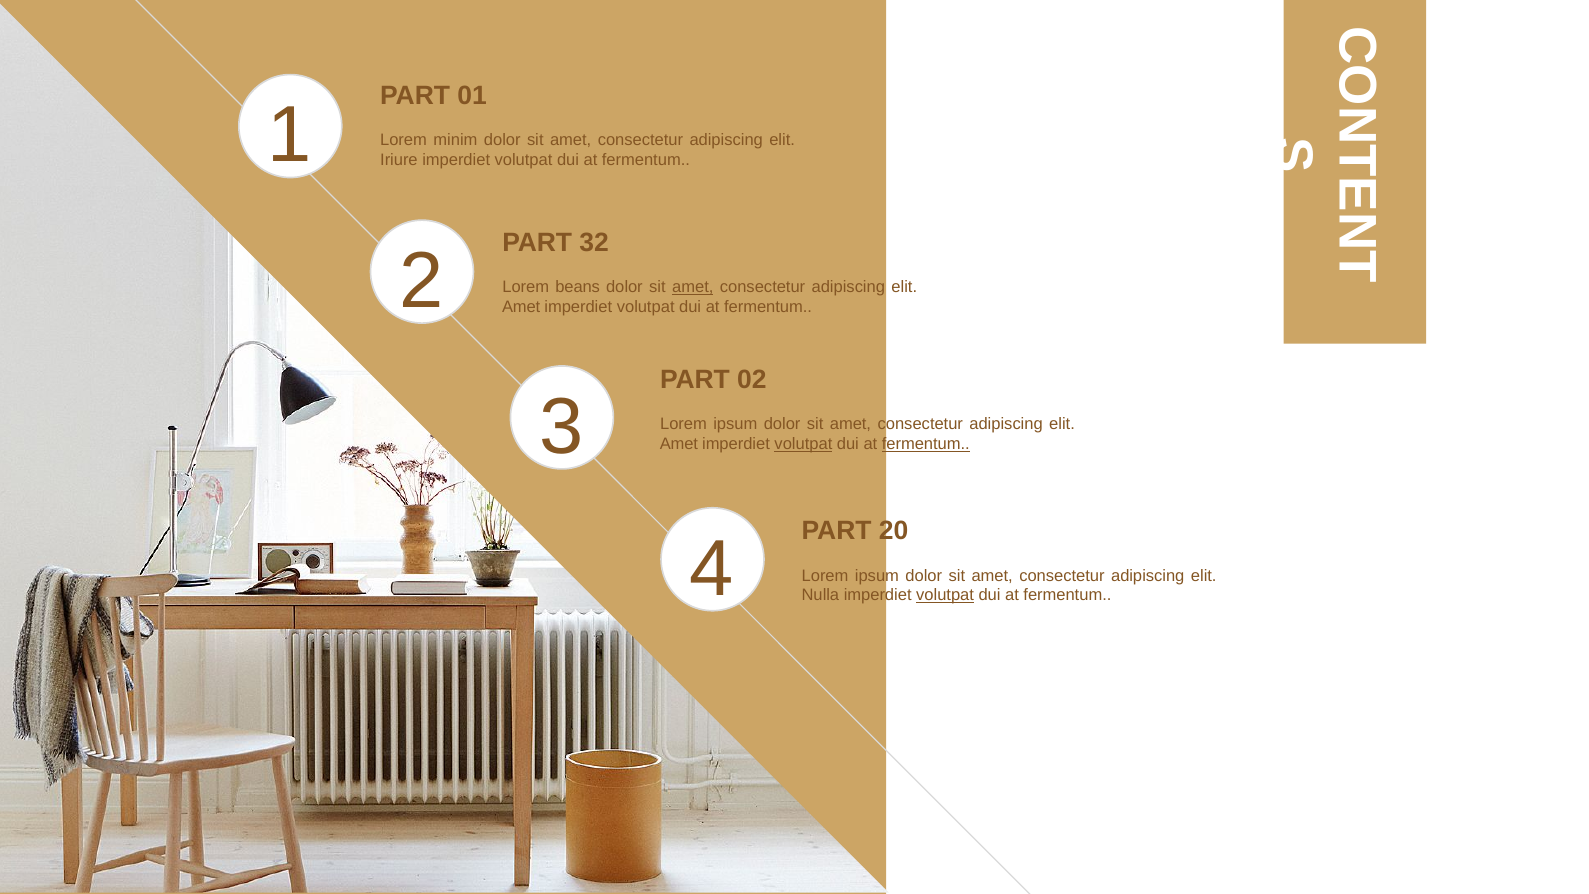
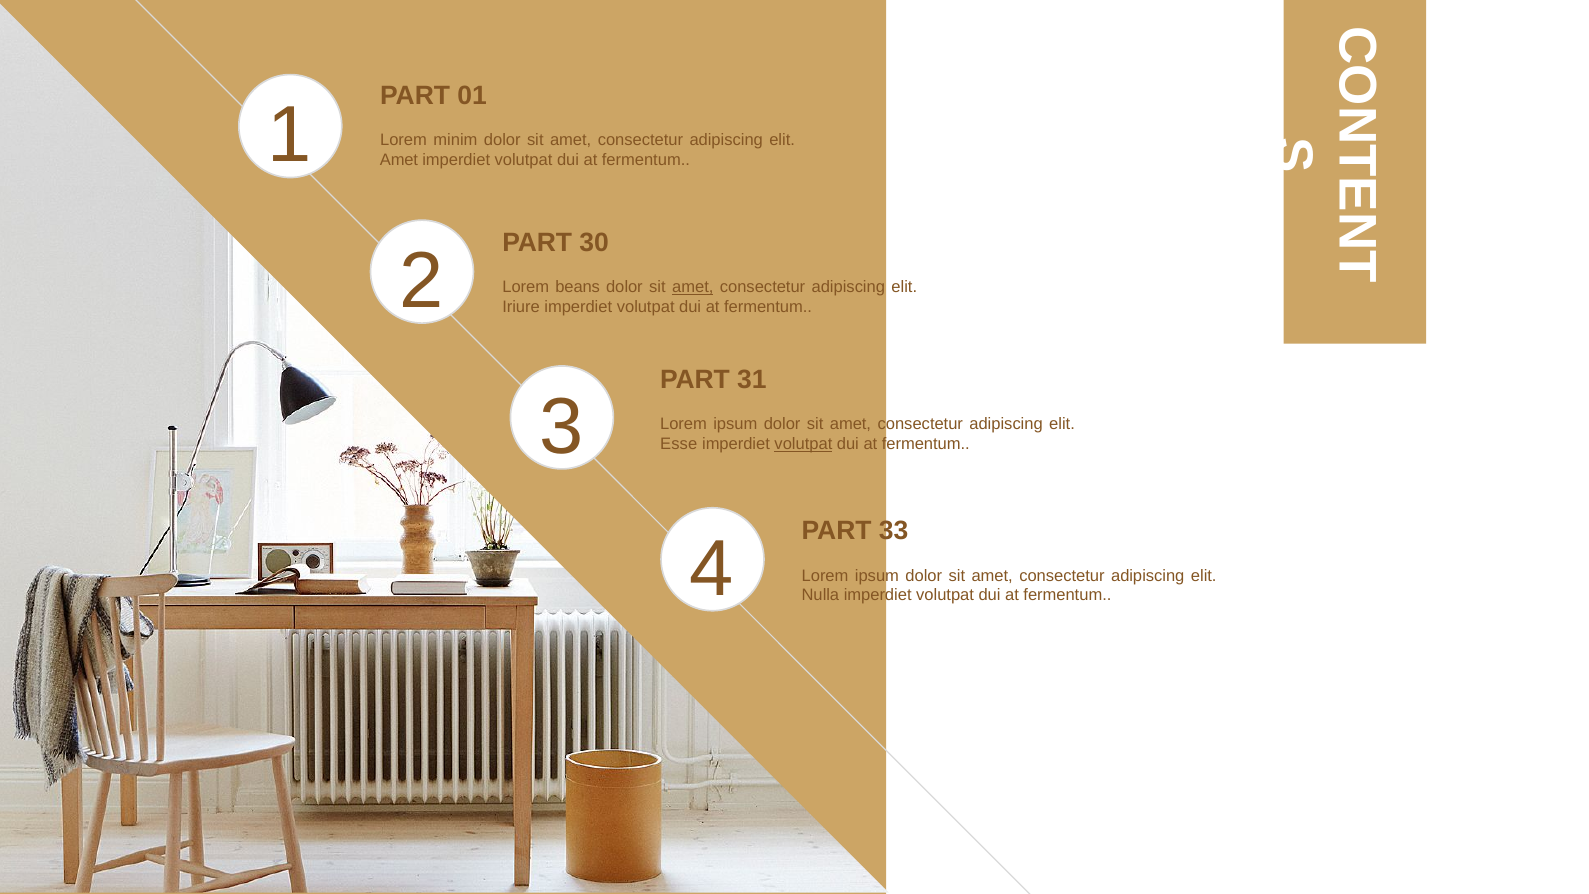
Iriure at (399, 160): Iriure -> Amet
32: 32 -> 30
Amet at (521, 307): Amet -> Iriure
02: 02 -> 31
Amet at (679, 444): Amet -> Esse
fermentum at (926, 444) underline: present -> none
20: 20 -> 33
volutpat at (945, 595) underline: present -> none
